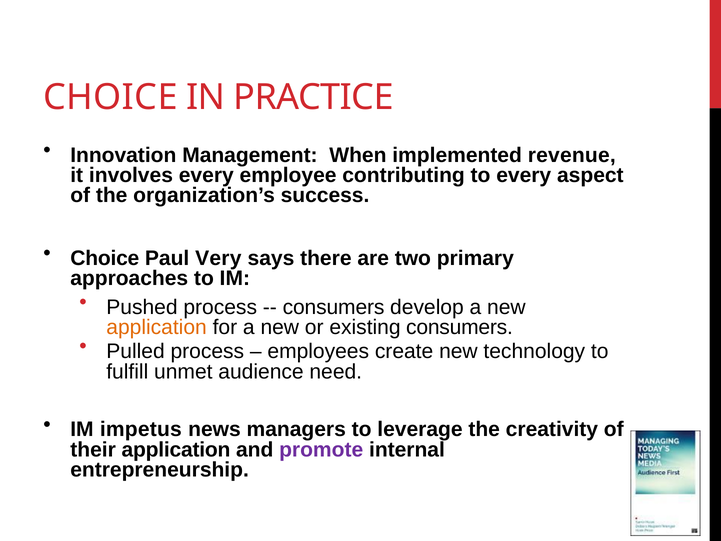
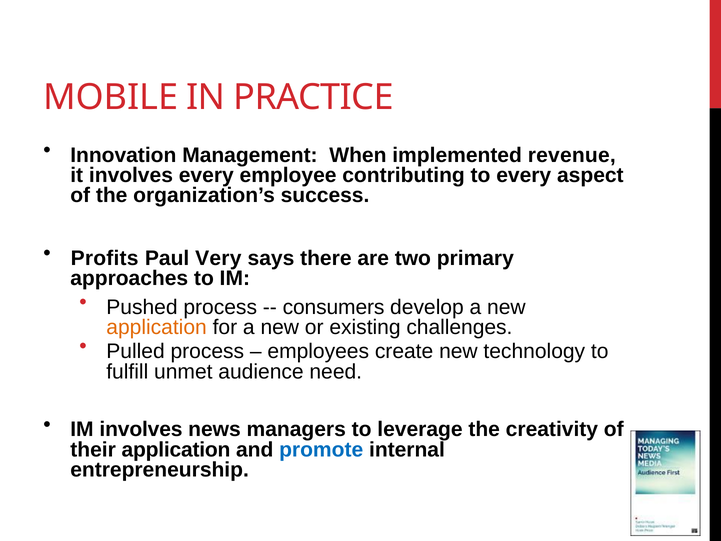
CHOICE at (110, 97): CHOICE -> MOBILE
Choice at (105, 258): Choice -> Profits
existing consumers: consumers -> challenges
IM impetus: impetus -> involves
promote colour: purple -> blue
